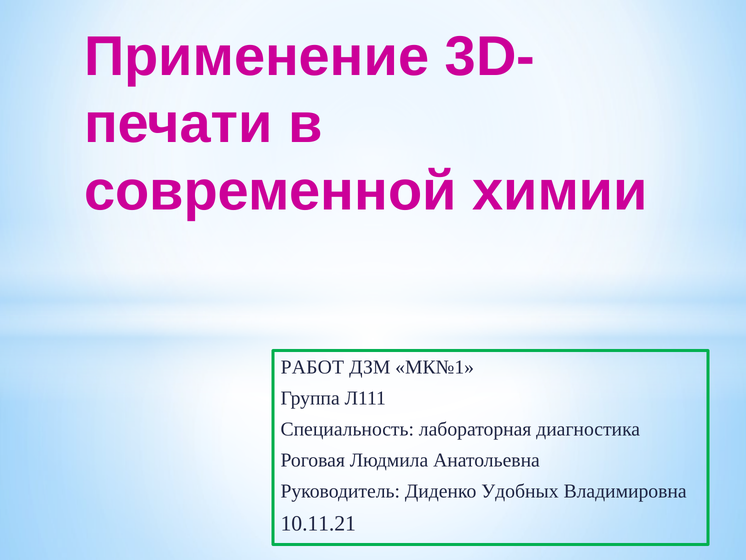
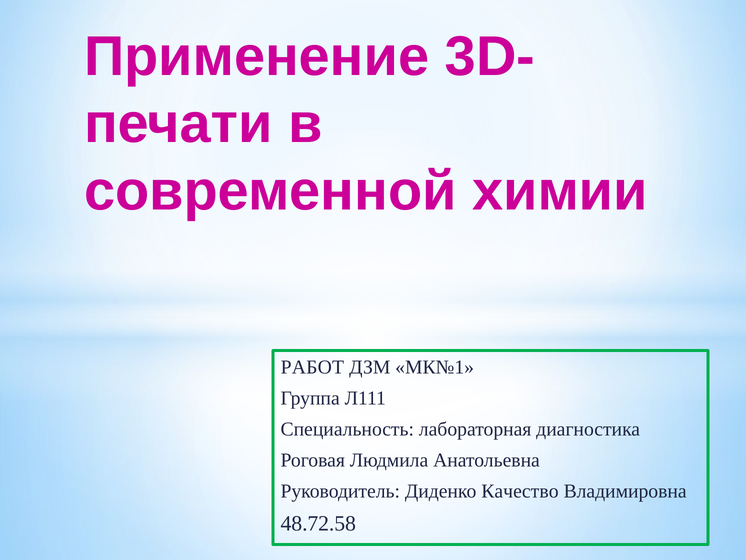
Удобных: Удобных -> Качество
10.11.21: 10.11.21 -> 48.72.58
